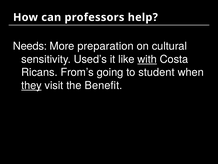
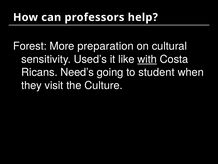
Needs: Needs -> Forest
From’s: From’s -> Need’s
they underline: present -> none
Benefit: Benefit -> Culture
